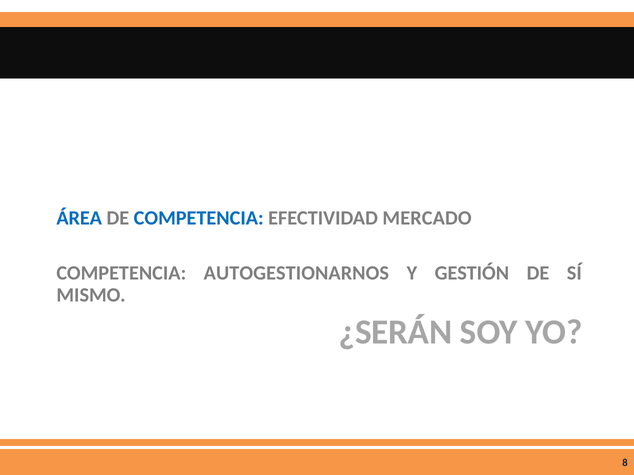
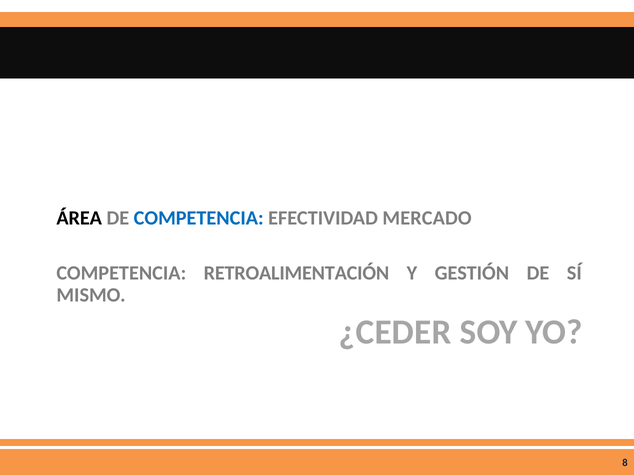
ÁREA colour: blue -> black
AUTOGESTIONARNOS: AUTOGESTIONARNOS -> RETROALIMENTACIÓN
¿SERÁN: ¿SERÁN -> ¿CEDER
